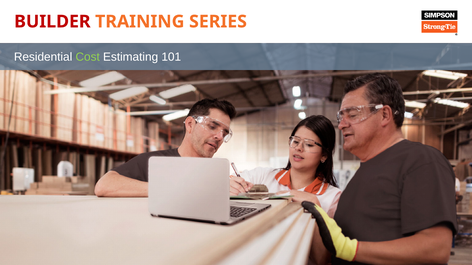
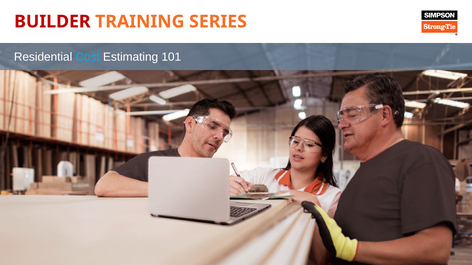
Cost colour: light green -> light blue
